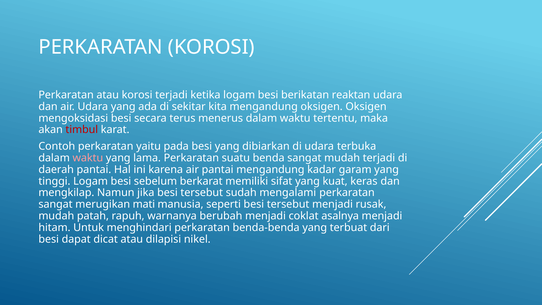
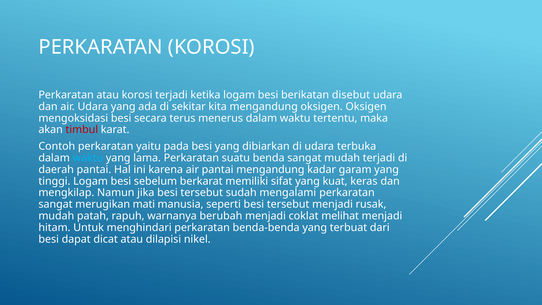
reaktan: reaktan -> disebut
waktu at (88, 158) colour: pink -> light blue
asalnya: asalnya -> melihat
